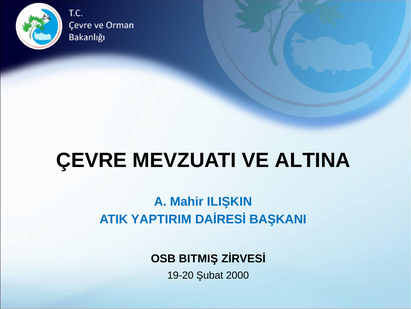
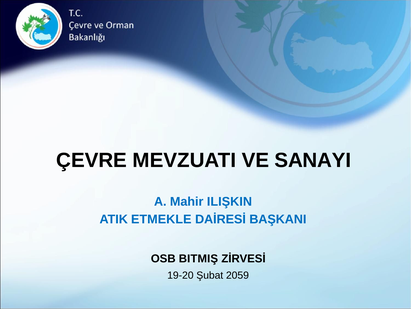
ALTINA: ALTINA -> SANAYI
YAPTIRIM: YAPTIRIM -> ETMEKLE
2000: 2000 -> 2059
